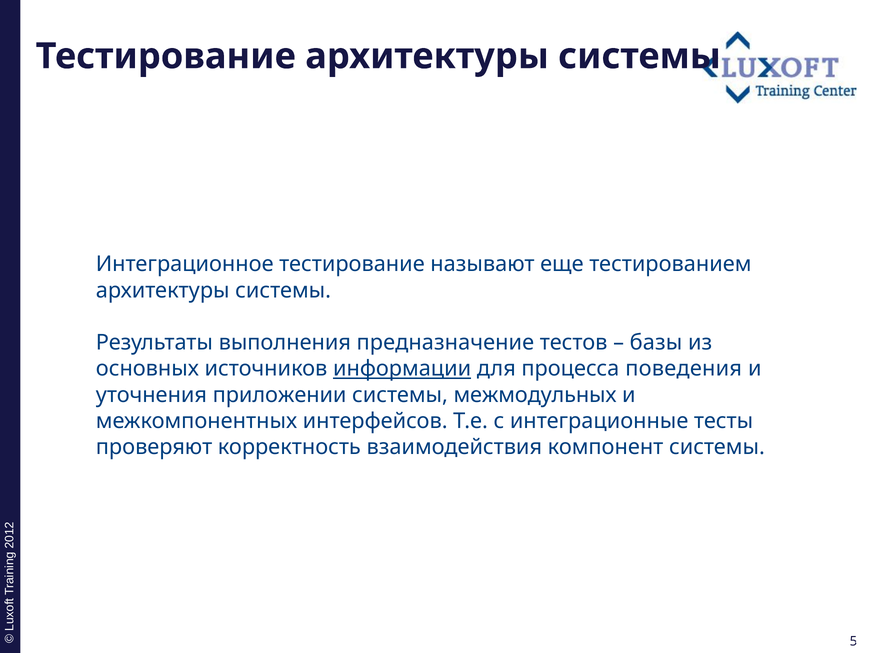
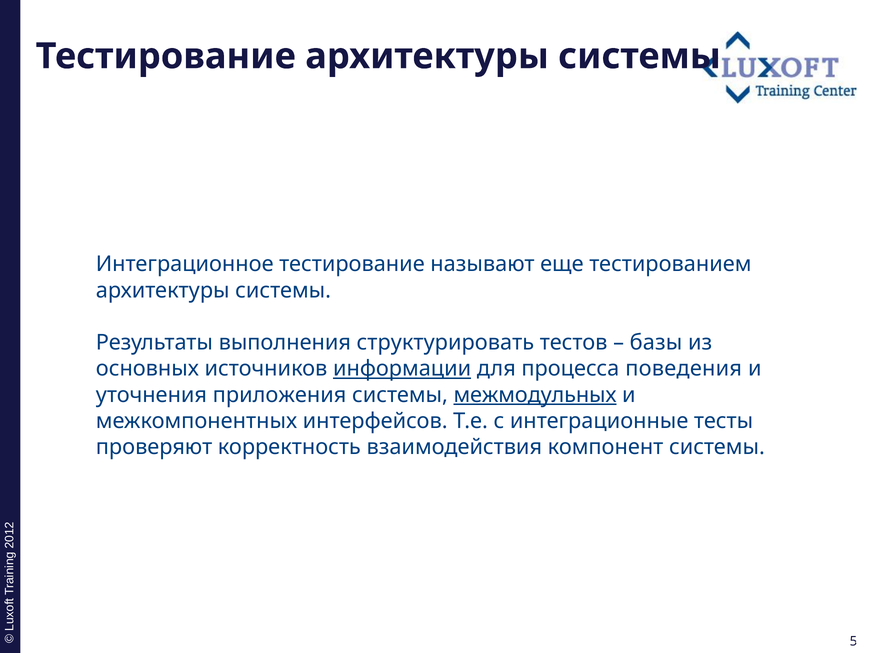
предназначение: предназначение -> структурировать
приложении: приложении -> приложения
межмодульных underline: none -> present
